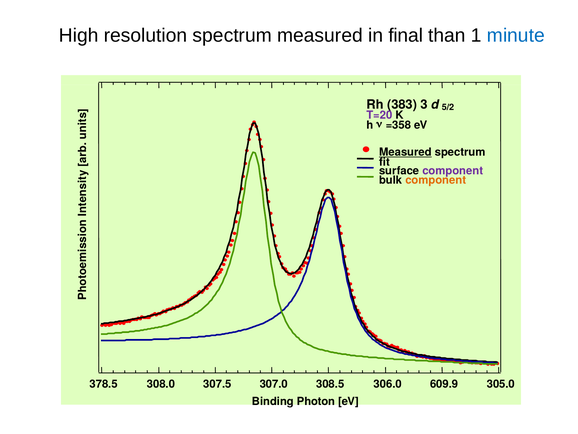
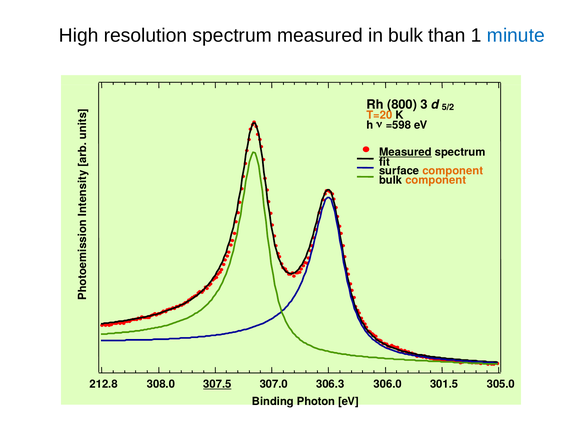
in final: final -> bulk
383: 383 -> 800
T=20 colour: purple -> orange
=358: =358 -> =598
component at (453, 171) colour: purple -> orange
378.5: 378.5 -> 212.8
307.5 underline: none -> present
308.5: 308.5 -> 306.3
609.9: 609.9 -> 301.5
